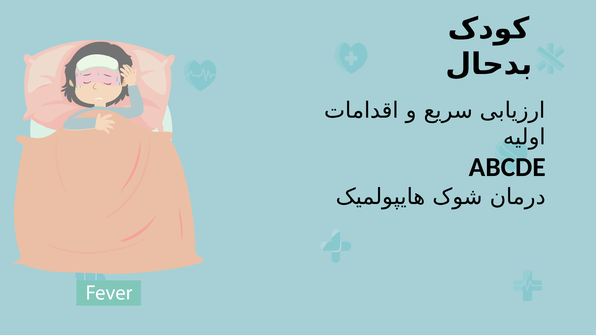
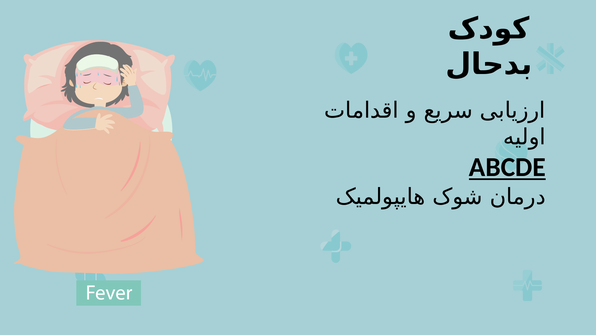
ABCDE underline: none -> present
